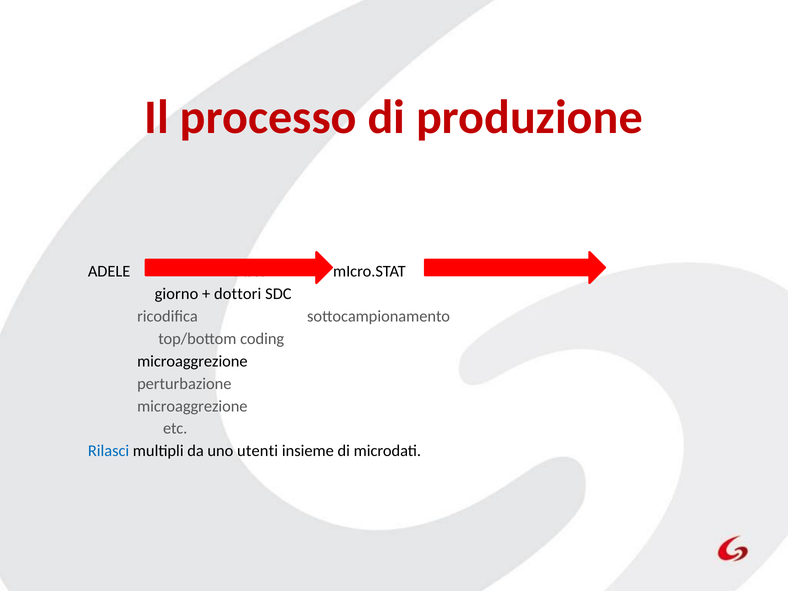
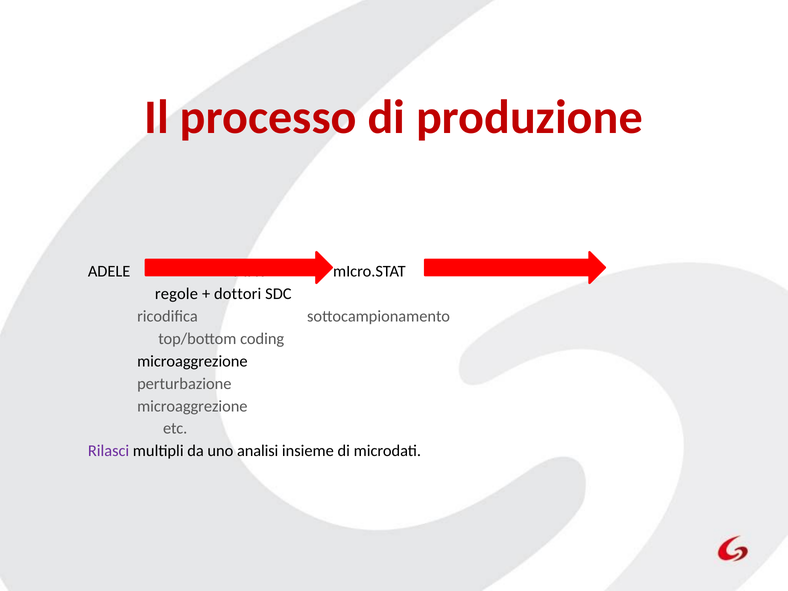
giorno: giorno -> regole
Rilasci colour: blue -> purple
utenti: utenti -> analisi
